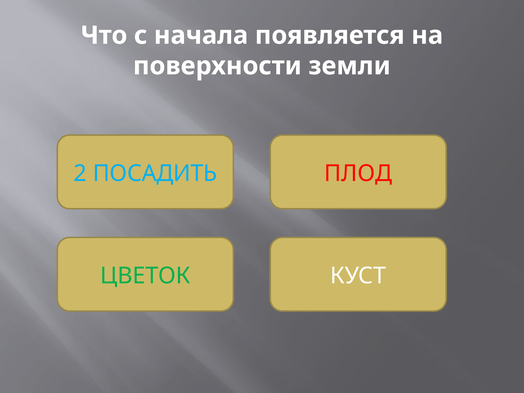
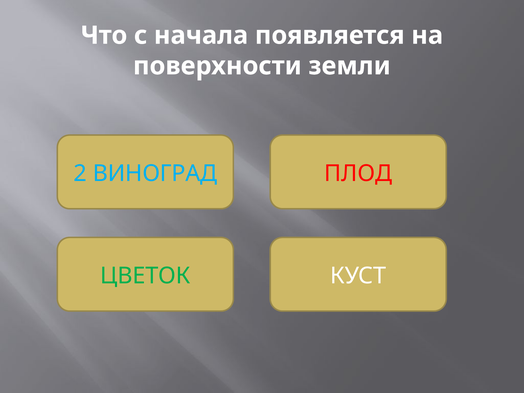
ПОСАДИТЬ: ПОСАДИТЬ -> ВИНОГРАД
